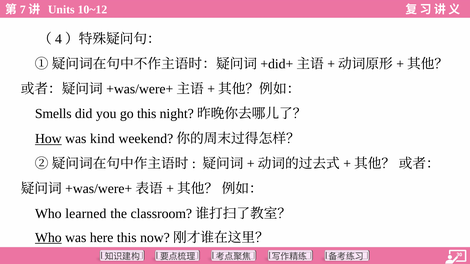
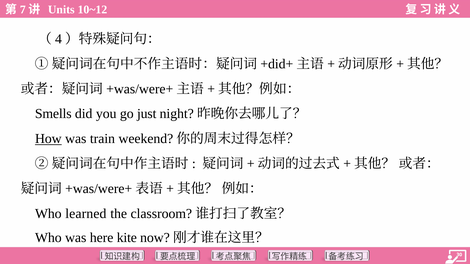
go this: this -> just
kind: kind -> train
Who at (48, 238) underline: present -> none
here this: this -> kite
